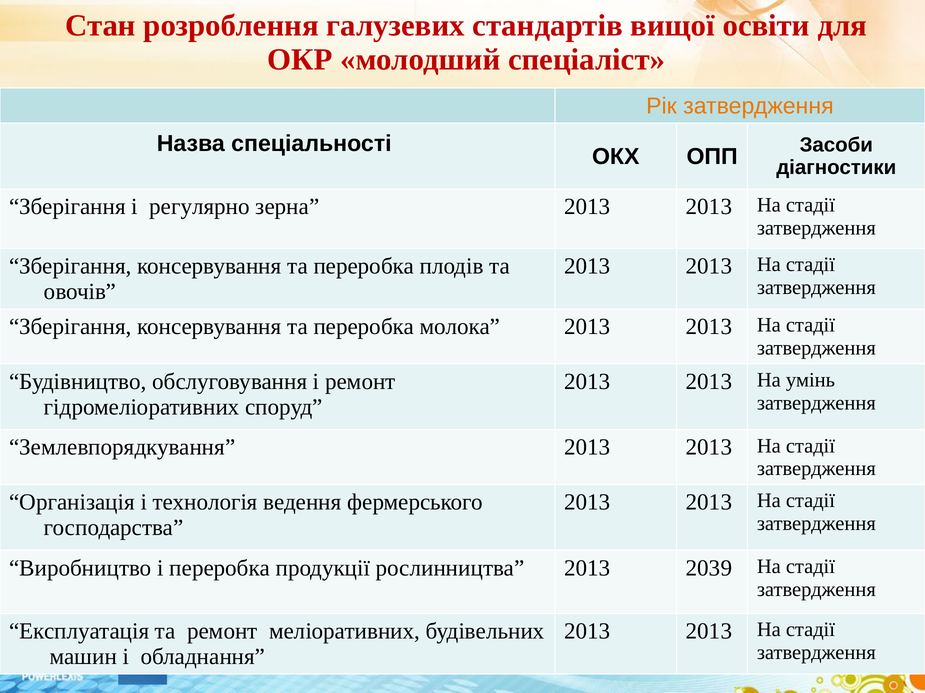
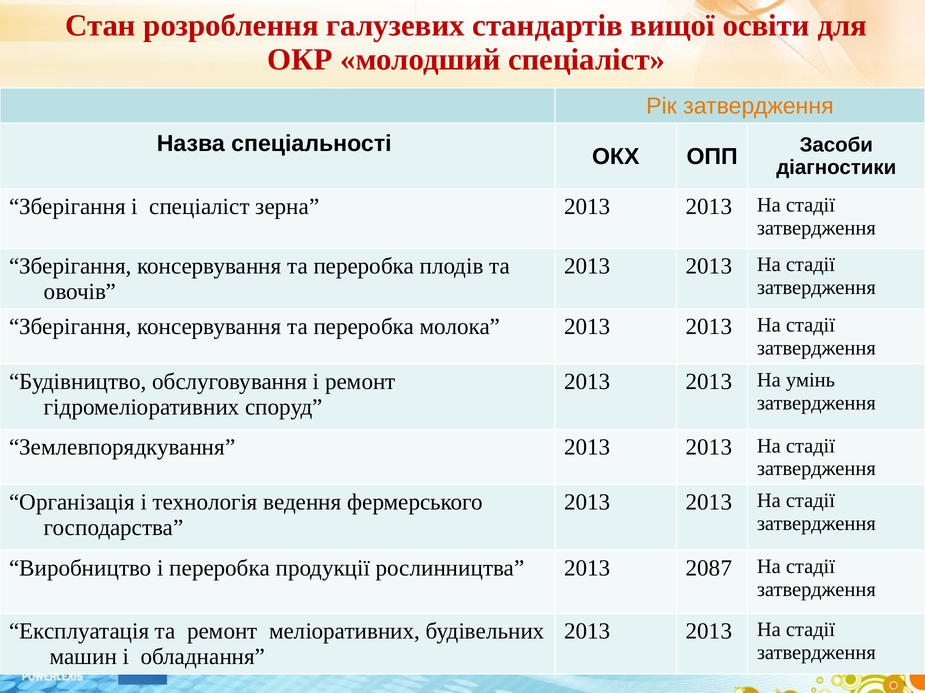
і регулярно: регулярно -> спеціаліст
2039: 2039 -> 2087
